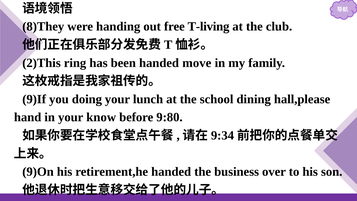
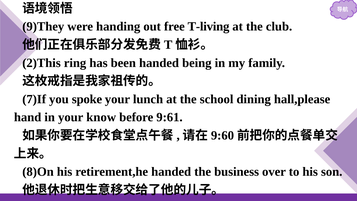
8)They: 8)They -> 9)They
move: move -> being
9)If: 9)If -> 7)If
doing: doing -> spoke
9:80: 9:80 -> 9:61
9:34: 9:34 -> 9:60
9)On: 9)On -> 8)On
